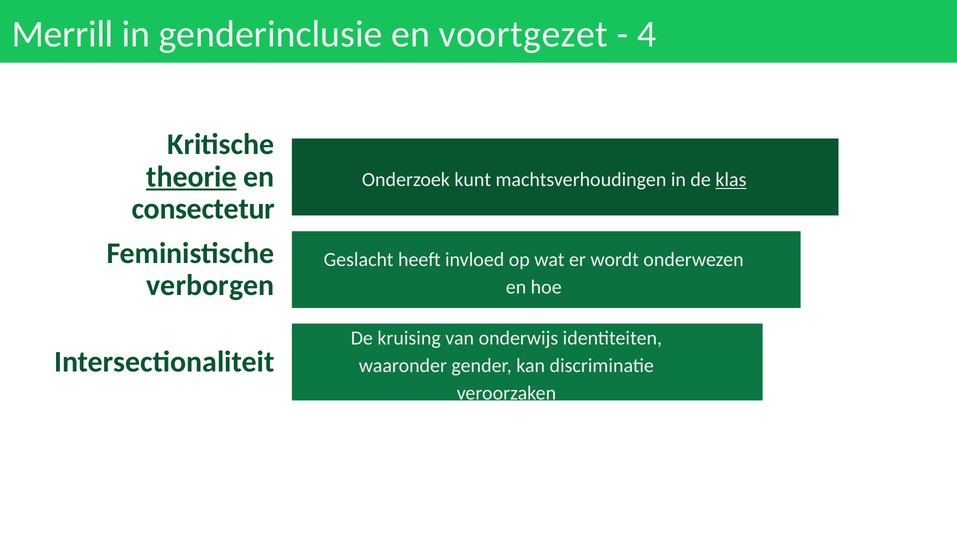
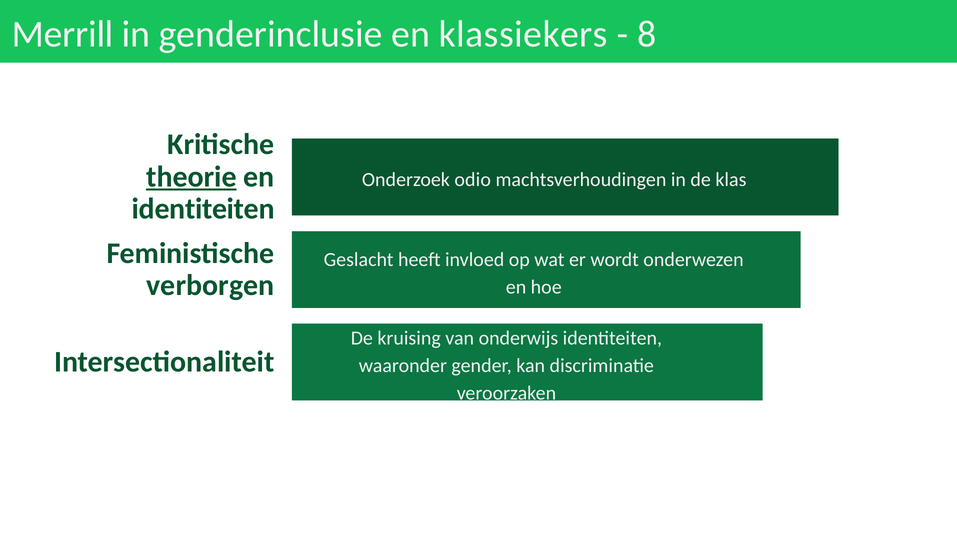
voortgezet: voortgezet -> klassiekers
4: 4 -> 8
kunt at (473, 180): kunt -> odio
klas underline: present -> none
consectetur at (203, 209): consectetur -> identiteiten
